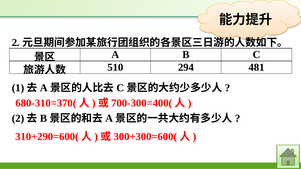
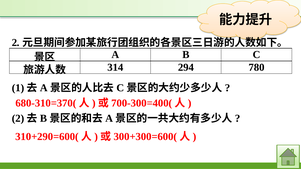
510: 510 -> 314
481: 481 -> 780
